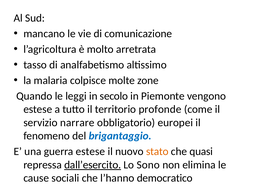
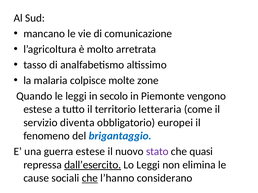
profonde: profonde -> letteraria
narrare: narrare -> diventa
stato colour: orange -> purple
Lo Sono: Sono -> Leggi
che at (90, 179) underline: none -> present
democratico: democratico -> considerano
